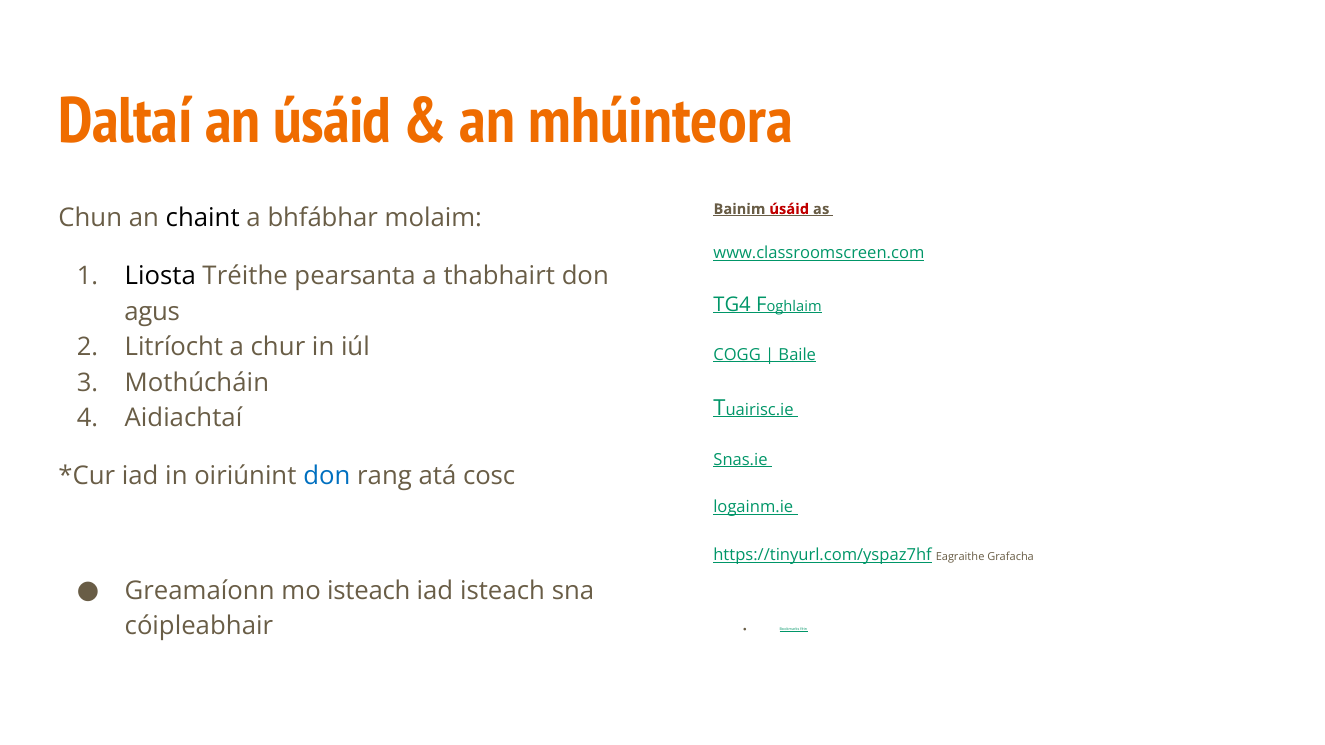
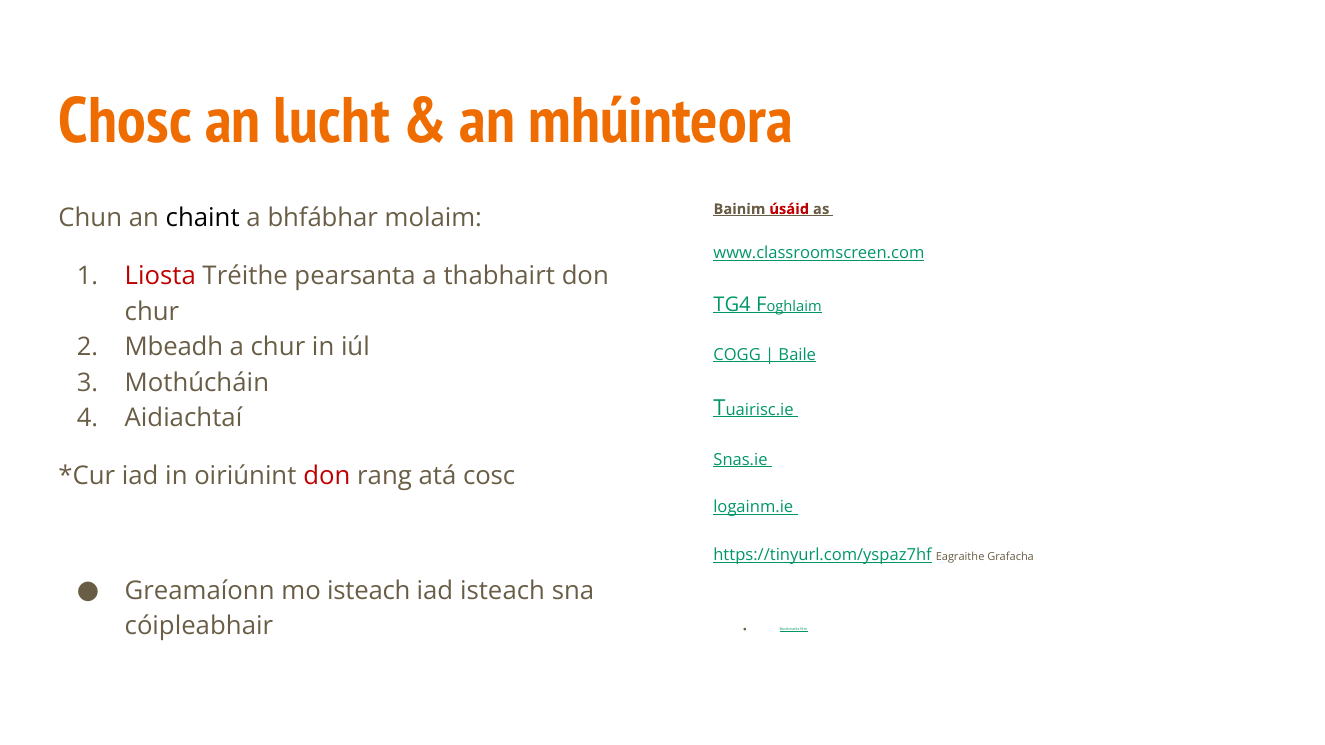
Daltaí: Daltaí -> Chosc
an úsáid: úsáid -> lucht
Liosta colour: black -> red
agus at (152, 312): agus -> chur
Litríocht: Litríocht -> Mbeadh
don at (327, 476) colour: blue -> red
